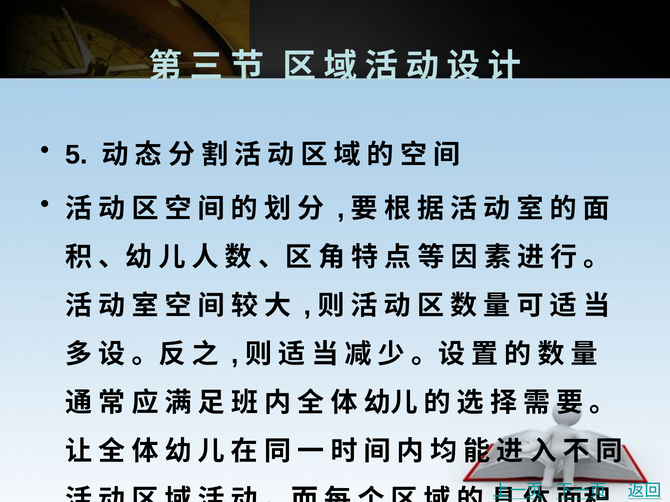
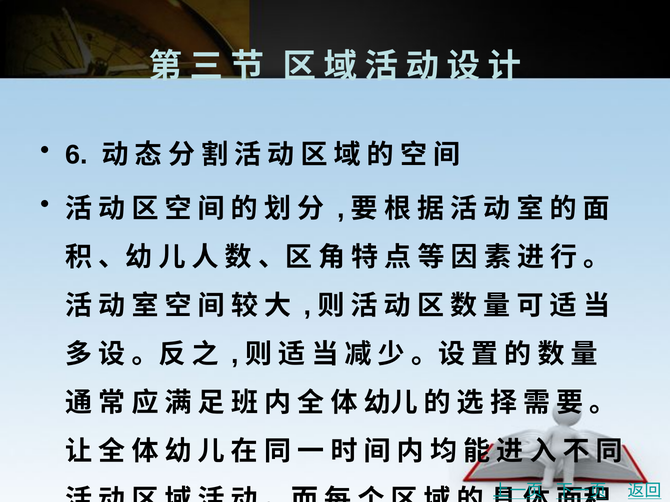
5: 5 -> 6
